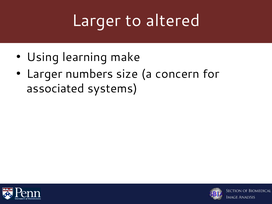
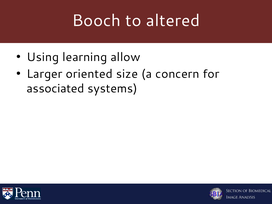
Larger at (96, 21): Larger -> Booch
make: make -> allow
numbers: numbers -> oriented
